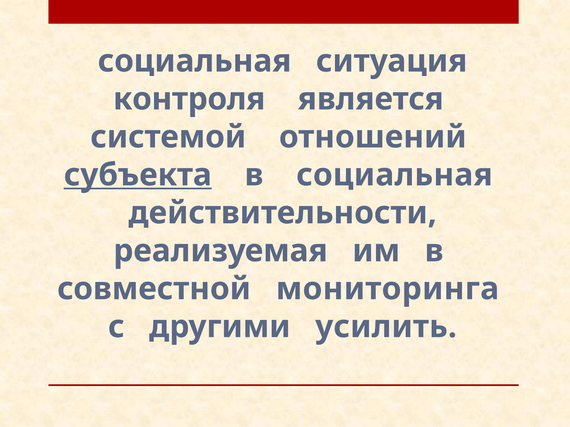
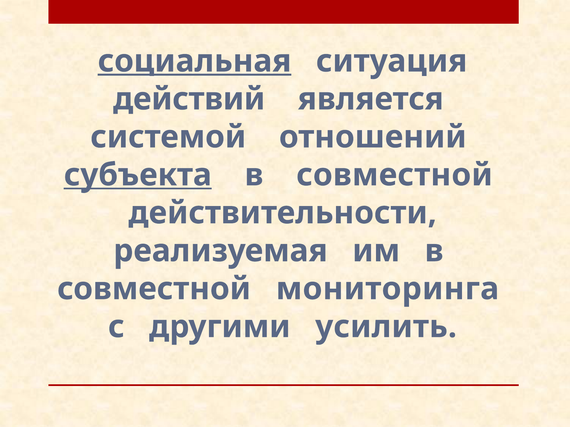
социальная at (195, 61) underline: none -> present
контроля: контроля -> действий
социальная at (394, 175): социальная -> совместной
